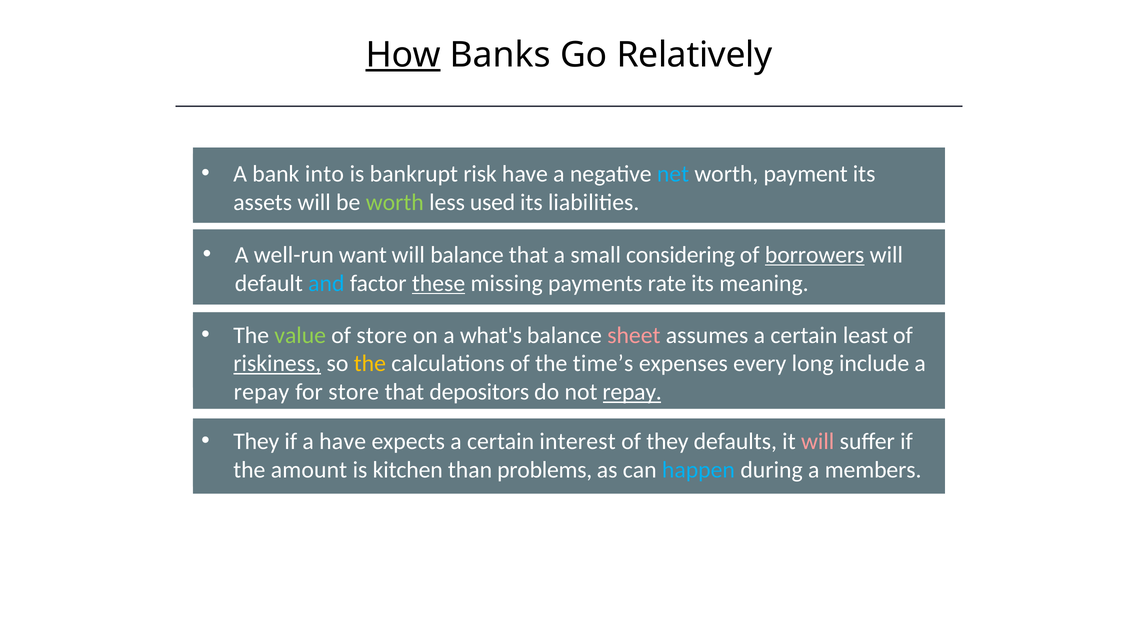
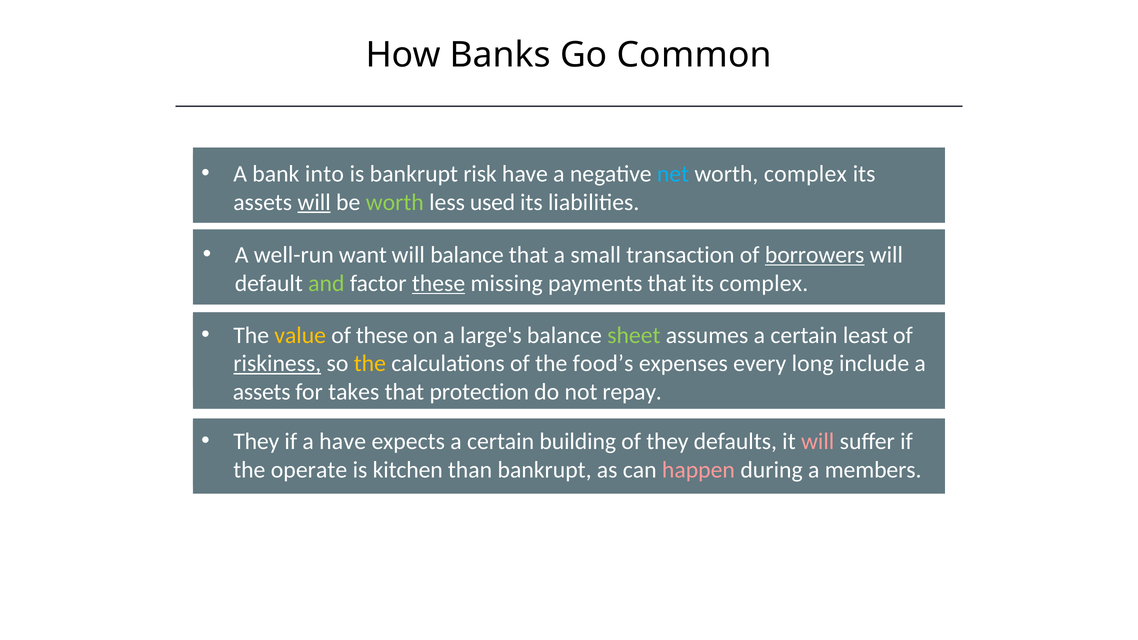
How underline: present -> none
Relatively: Relatively -> Common
worth payment: payment -> complex
will at (314, 202) underline: none -> present
considering: considering -> transaction
and colour: light blue -> light green
payments rate: rate -> that
its meaning: meaning -> complex
value colour: light green -> yellow
of store: store -> these
what's: what's -> large's
sheet colour: pink -> light green
time’s: time’s -> food’s
repay at (261, 392): repay -> assets
for store: store -> takes
depositors: depositors -> protection
repay at (632, 392) underline: present -> none
interest: interest -> building
amount: amount -> operate
than problems: problems -> bankrupt
happen colour: light blue -> pink
